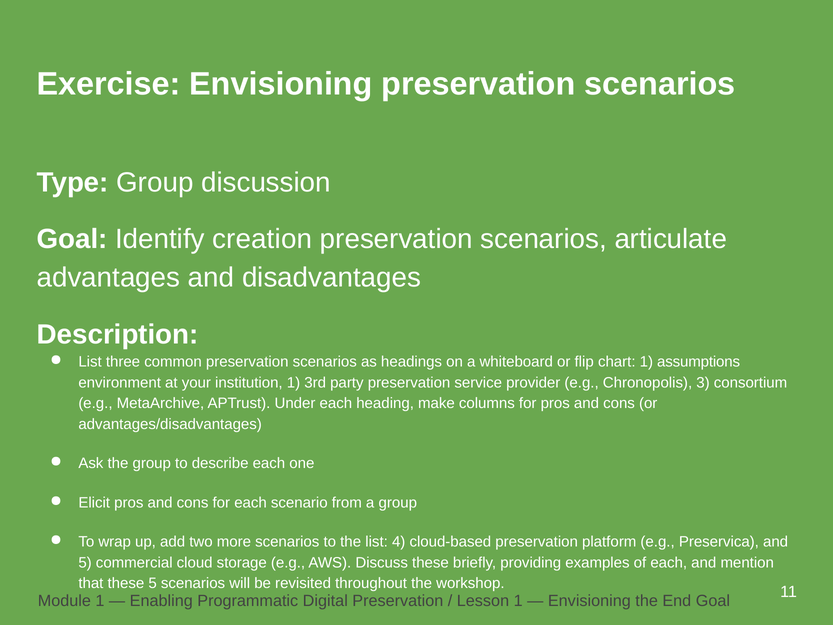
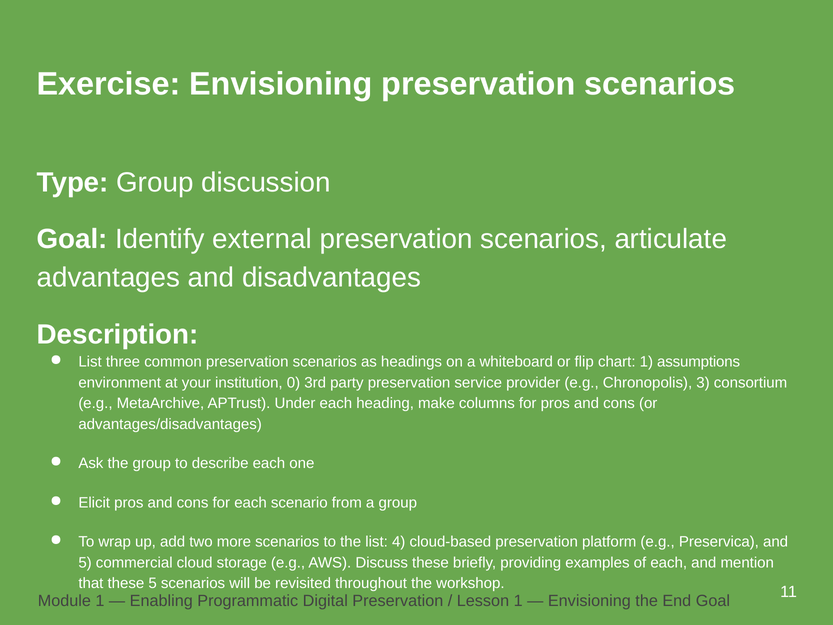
creation: creation -> external
institution 1: 1 -> 0
